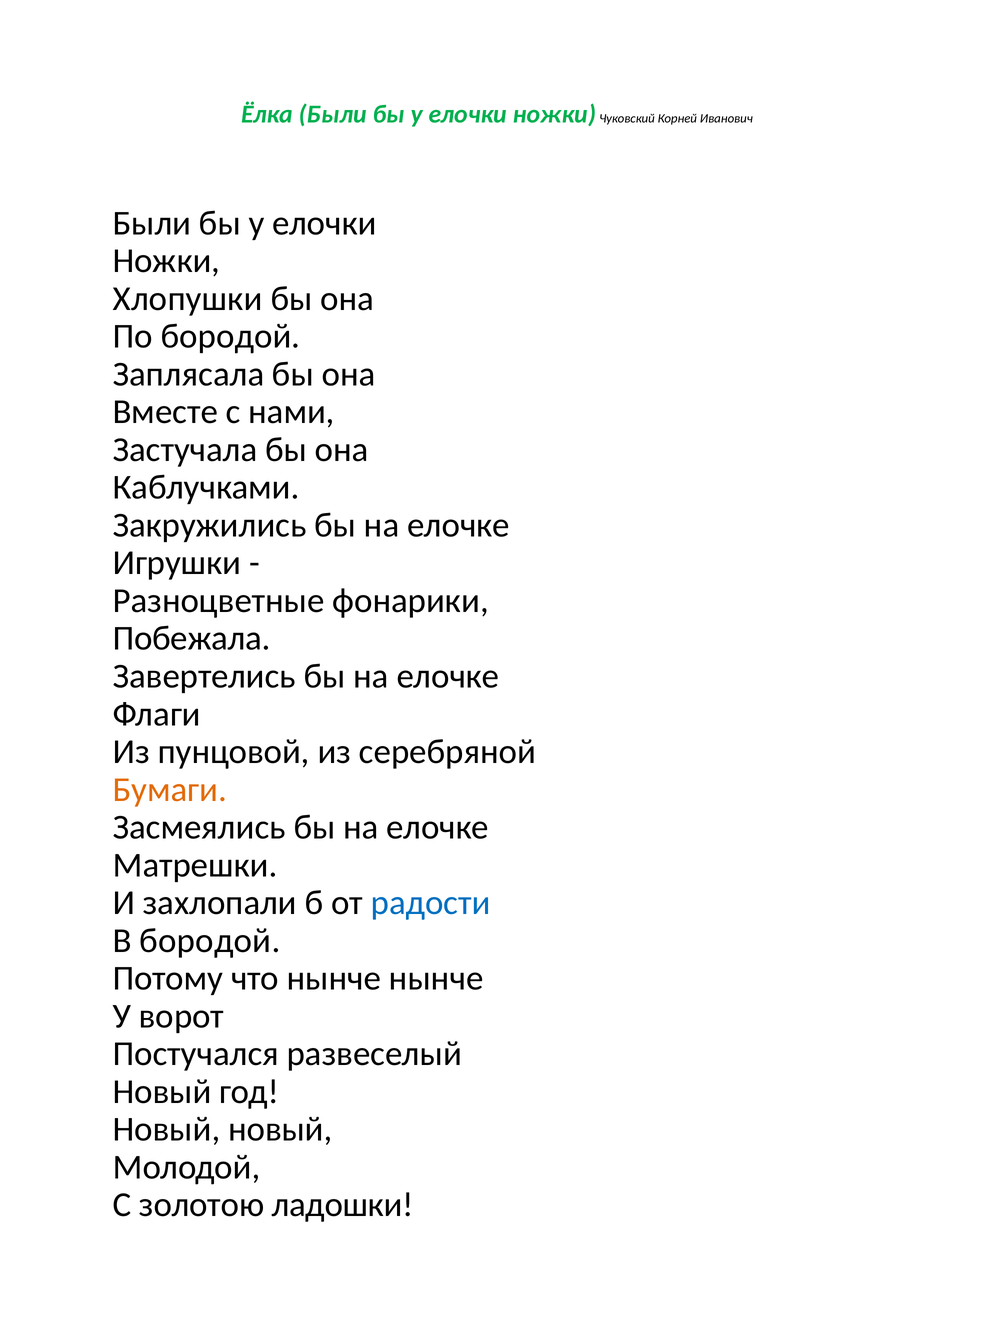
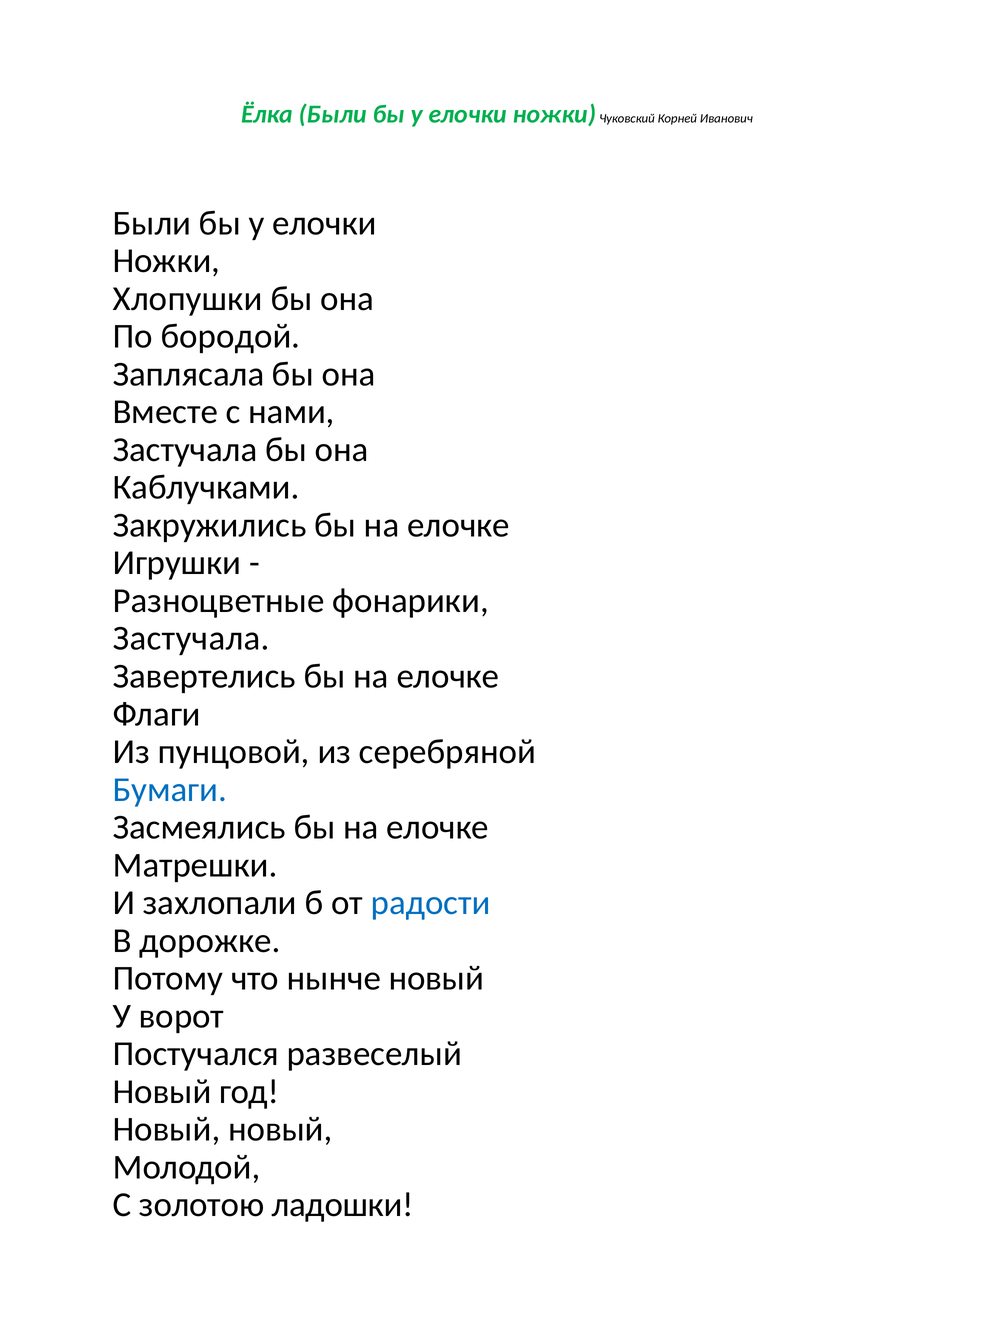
Побежала at (192, 639): Побежала -> Застучала
Бумаги colour: orange -> blue
В бородой: бородой -> дорожке
нынче нынче: нынче -> новый
